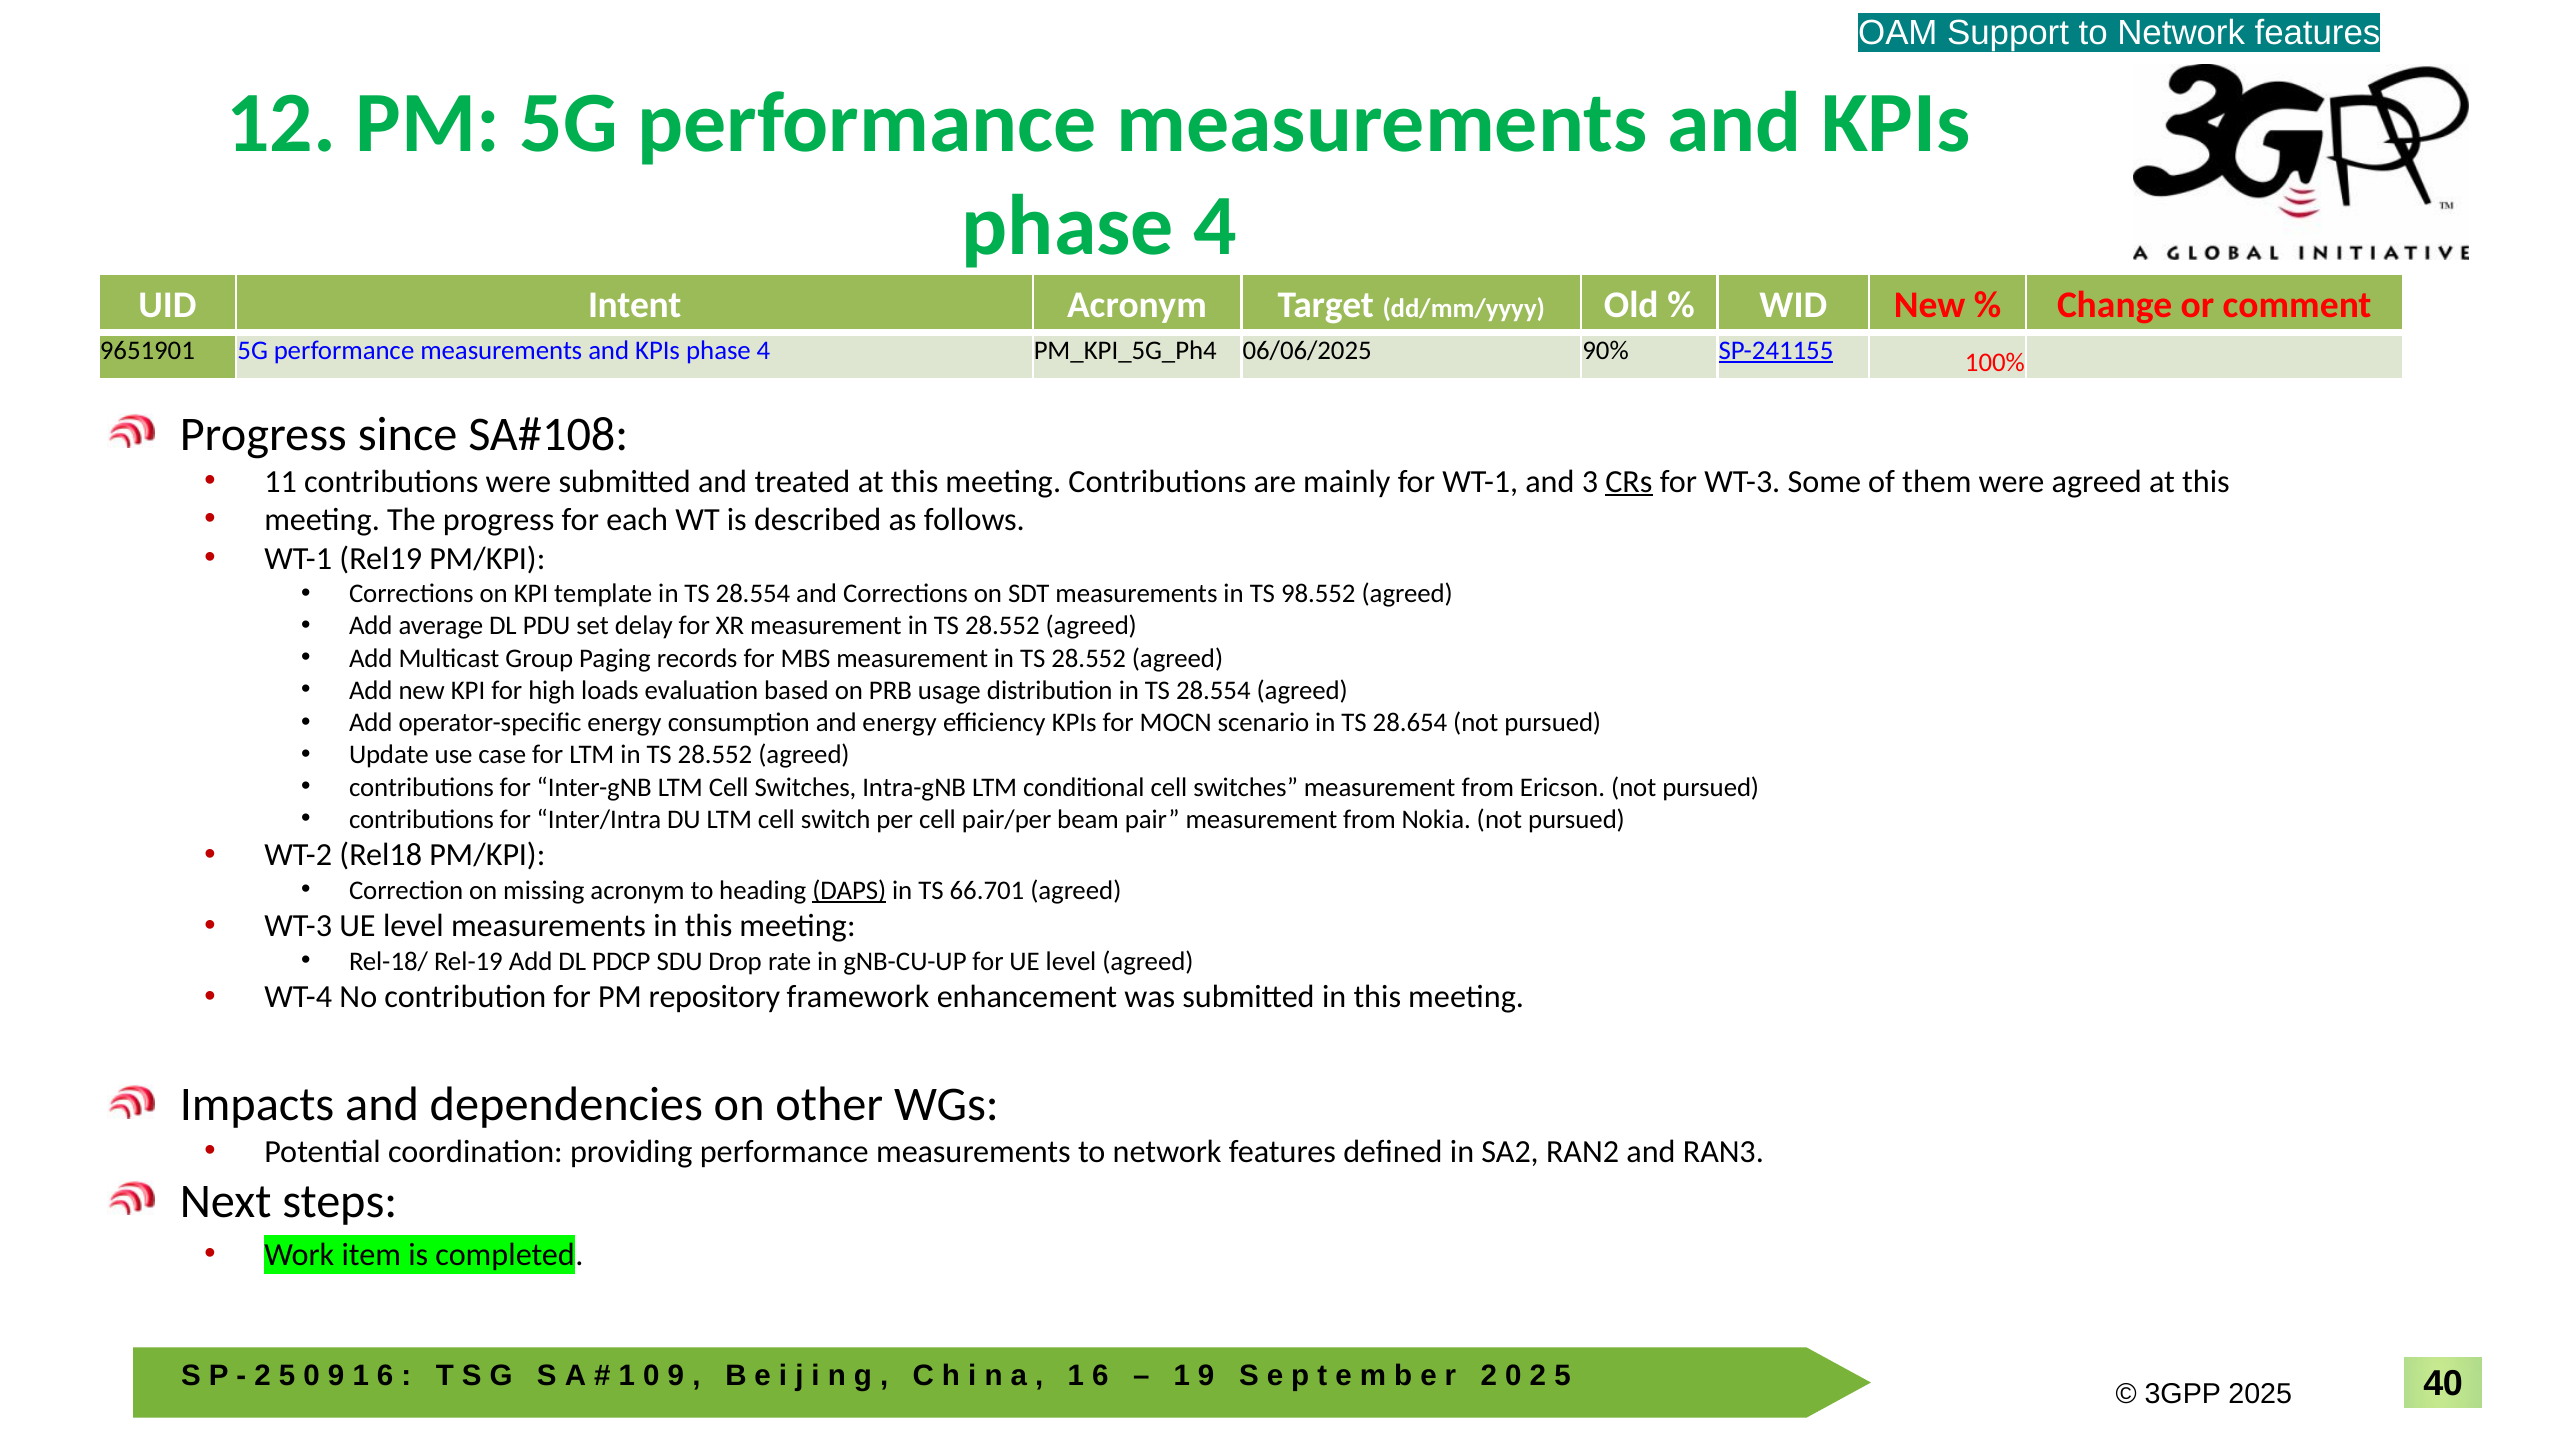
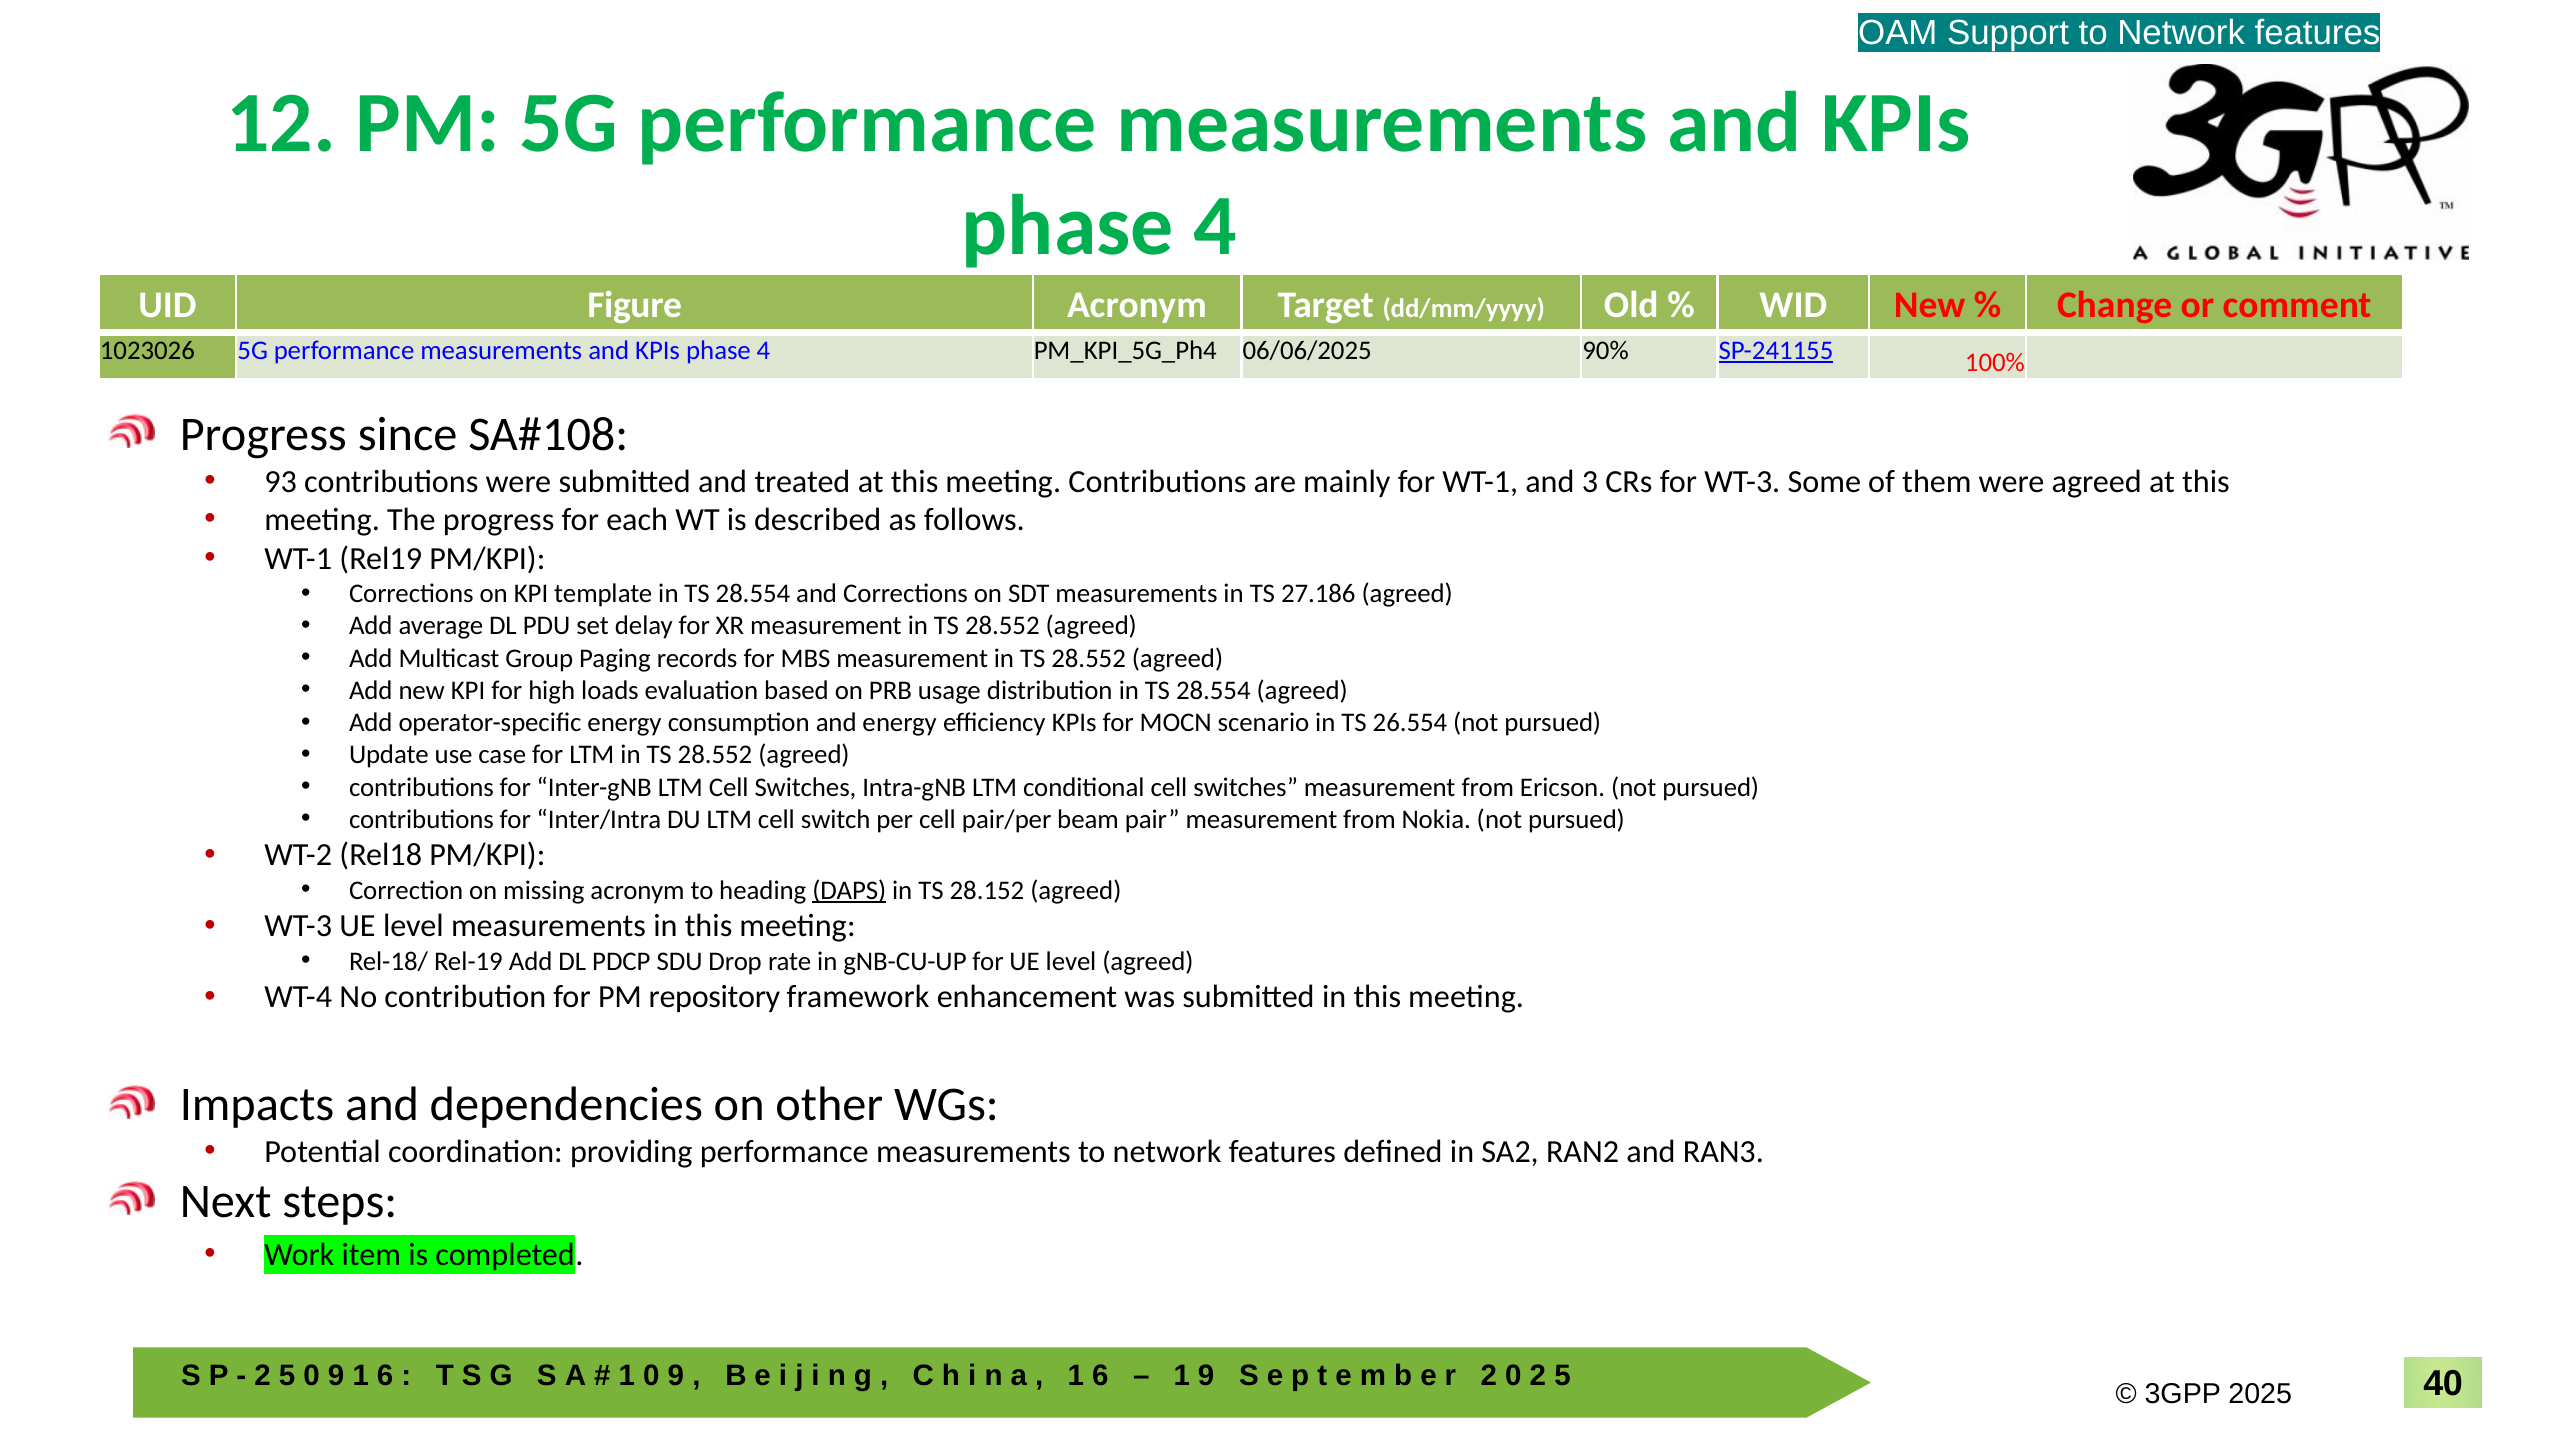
Intent: Intent -> Figure
9651901: 9651901 -> 1023026
11: 11 -> 93
CRs underline: present -> none
98.552: 98.552 -> 27.186
28.654: 28.654 -> 26.554
66.701: 66.701 -> 28.152
